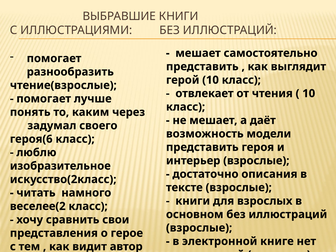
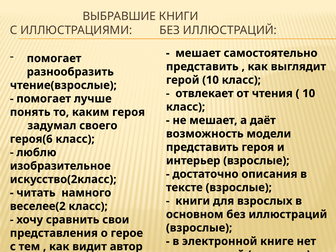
каким через: через -> героя
